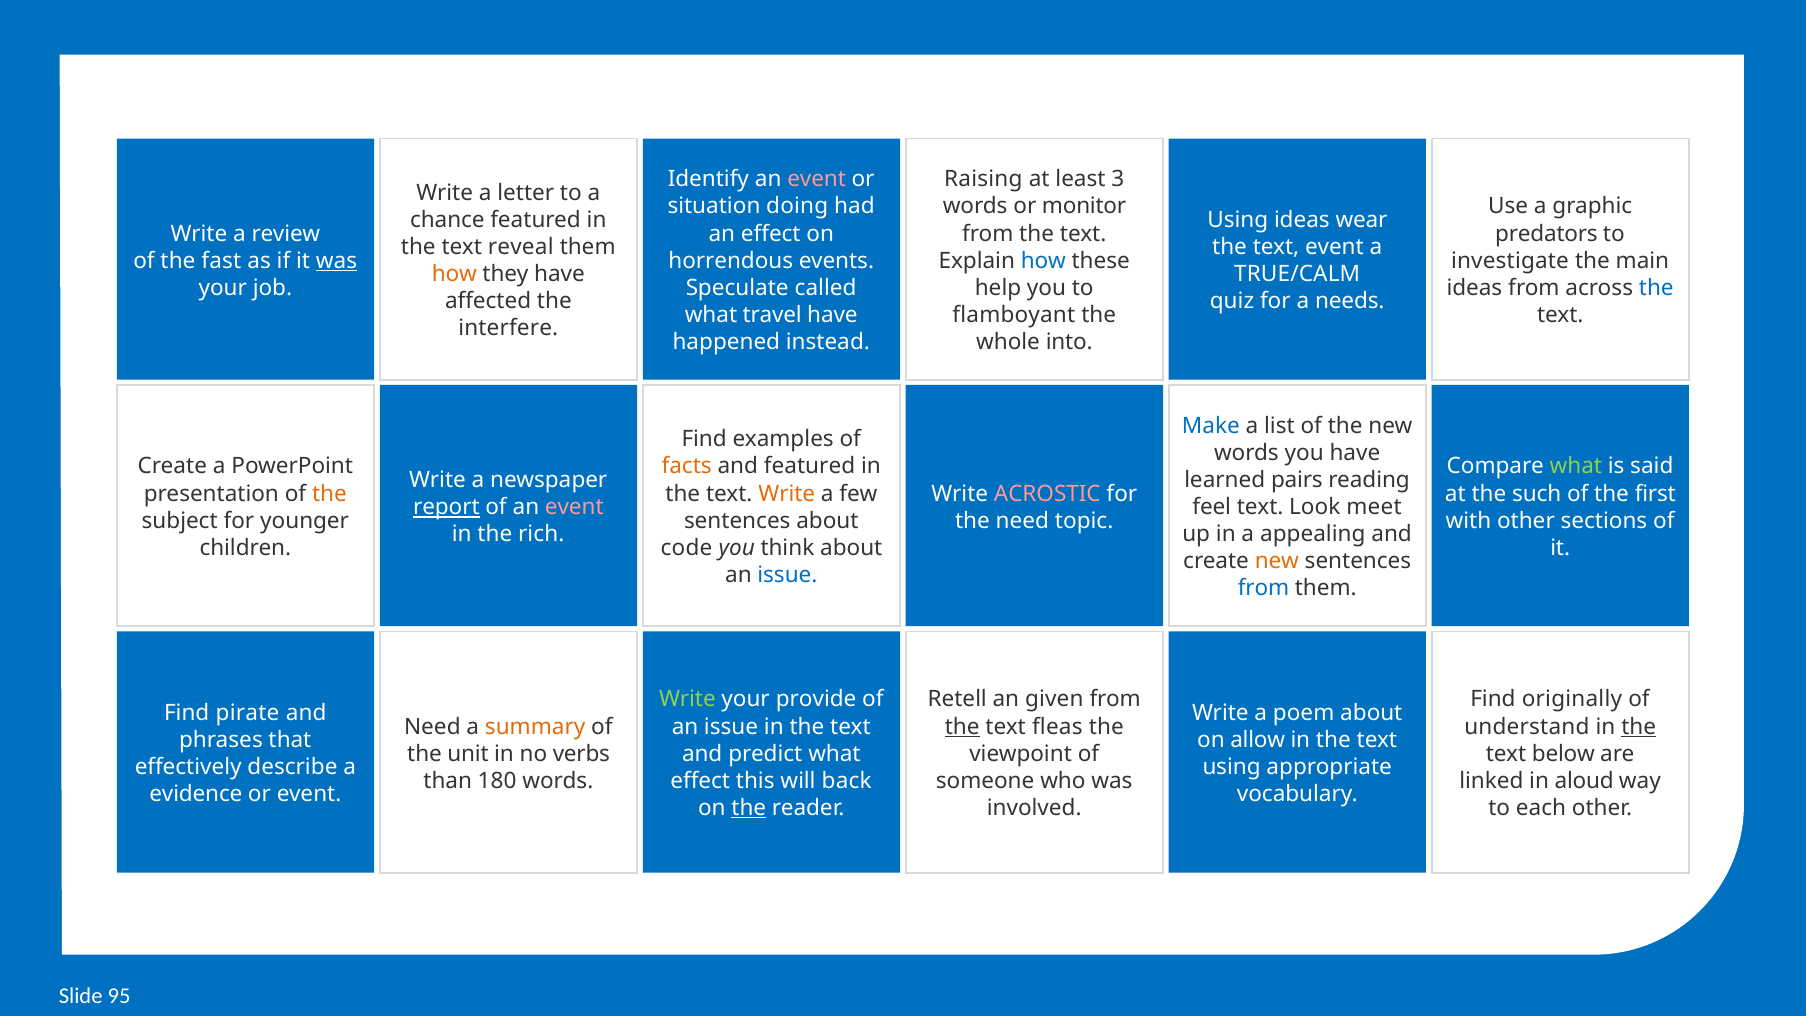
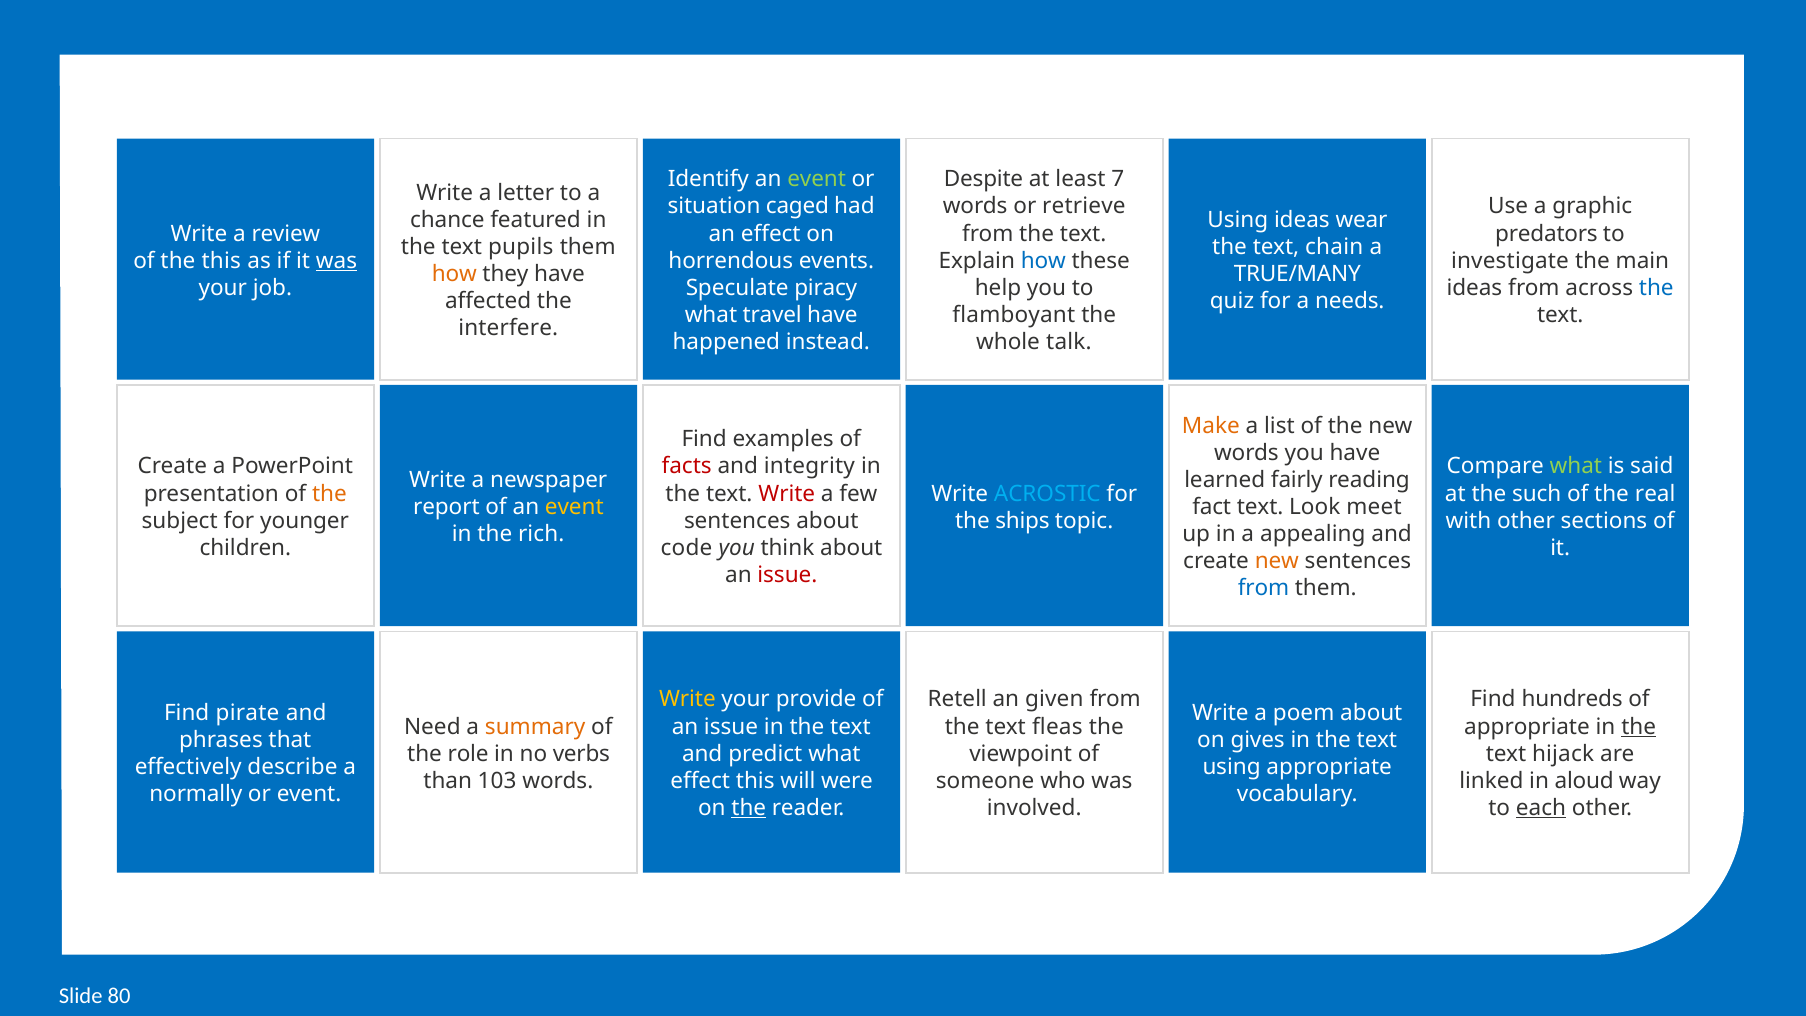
event at (817, 179) colour: pink -> light green
Raising: Raising -> Despite
3: 3 -> 7
doing: doing -> caged
monitor: monitor -> retrieve
reveal: reveal -> pupils
text event: event -> chain
the fast: fast -> this
TRUE/CALM: TRUE/CALM -> TRUE/MANY
called: called -> piracy
into: into -> talk
Make colour: blue -> orange
facts colour: orange -> red
and featured: featured -> integrity
pairs: pairs -> fairly
Write at (787, 494) colour: orange -> red
ACROSTIC colour: pink -> light blue
first: first -> real
report underline: present -> none
event at (574, 507) colour: pink -> yellow
feel: feel -> fact
the need: need -> ships
issue at (787, 575) colour: blue -> red
Write at (687, 699) colour: light green -> yellow
originally: originally -> hundreds
the at (962, 726) underline: present -> none
understand at (1527, 726): understand -> appropriate
allow: allow -> gives
unit: unit -> role
below: below -> hijack
180: 180 -> 103
back: back -> were
evidence: evidence -> normally
each underline: none -> present
95: 95 -> 80
